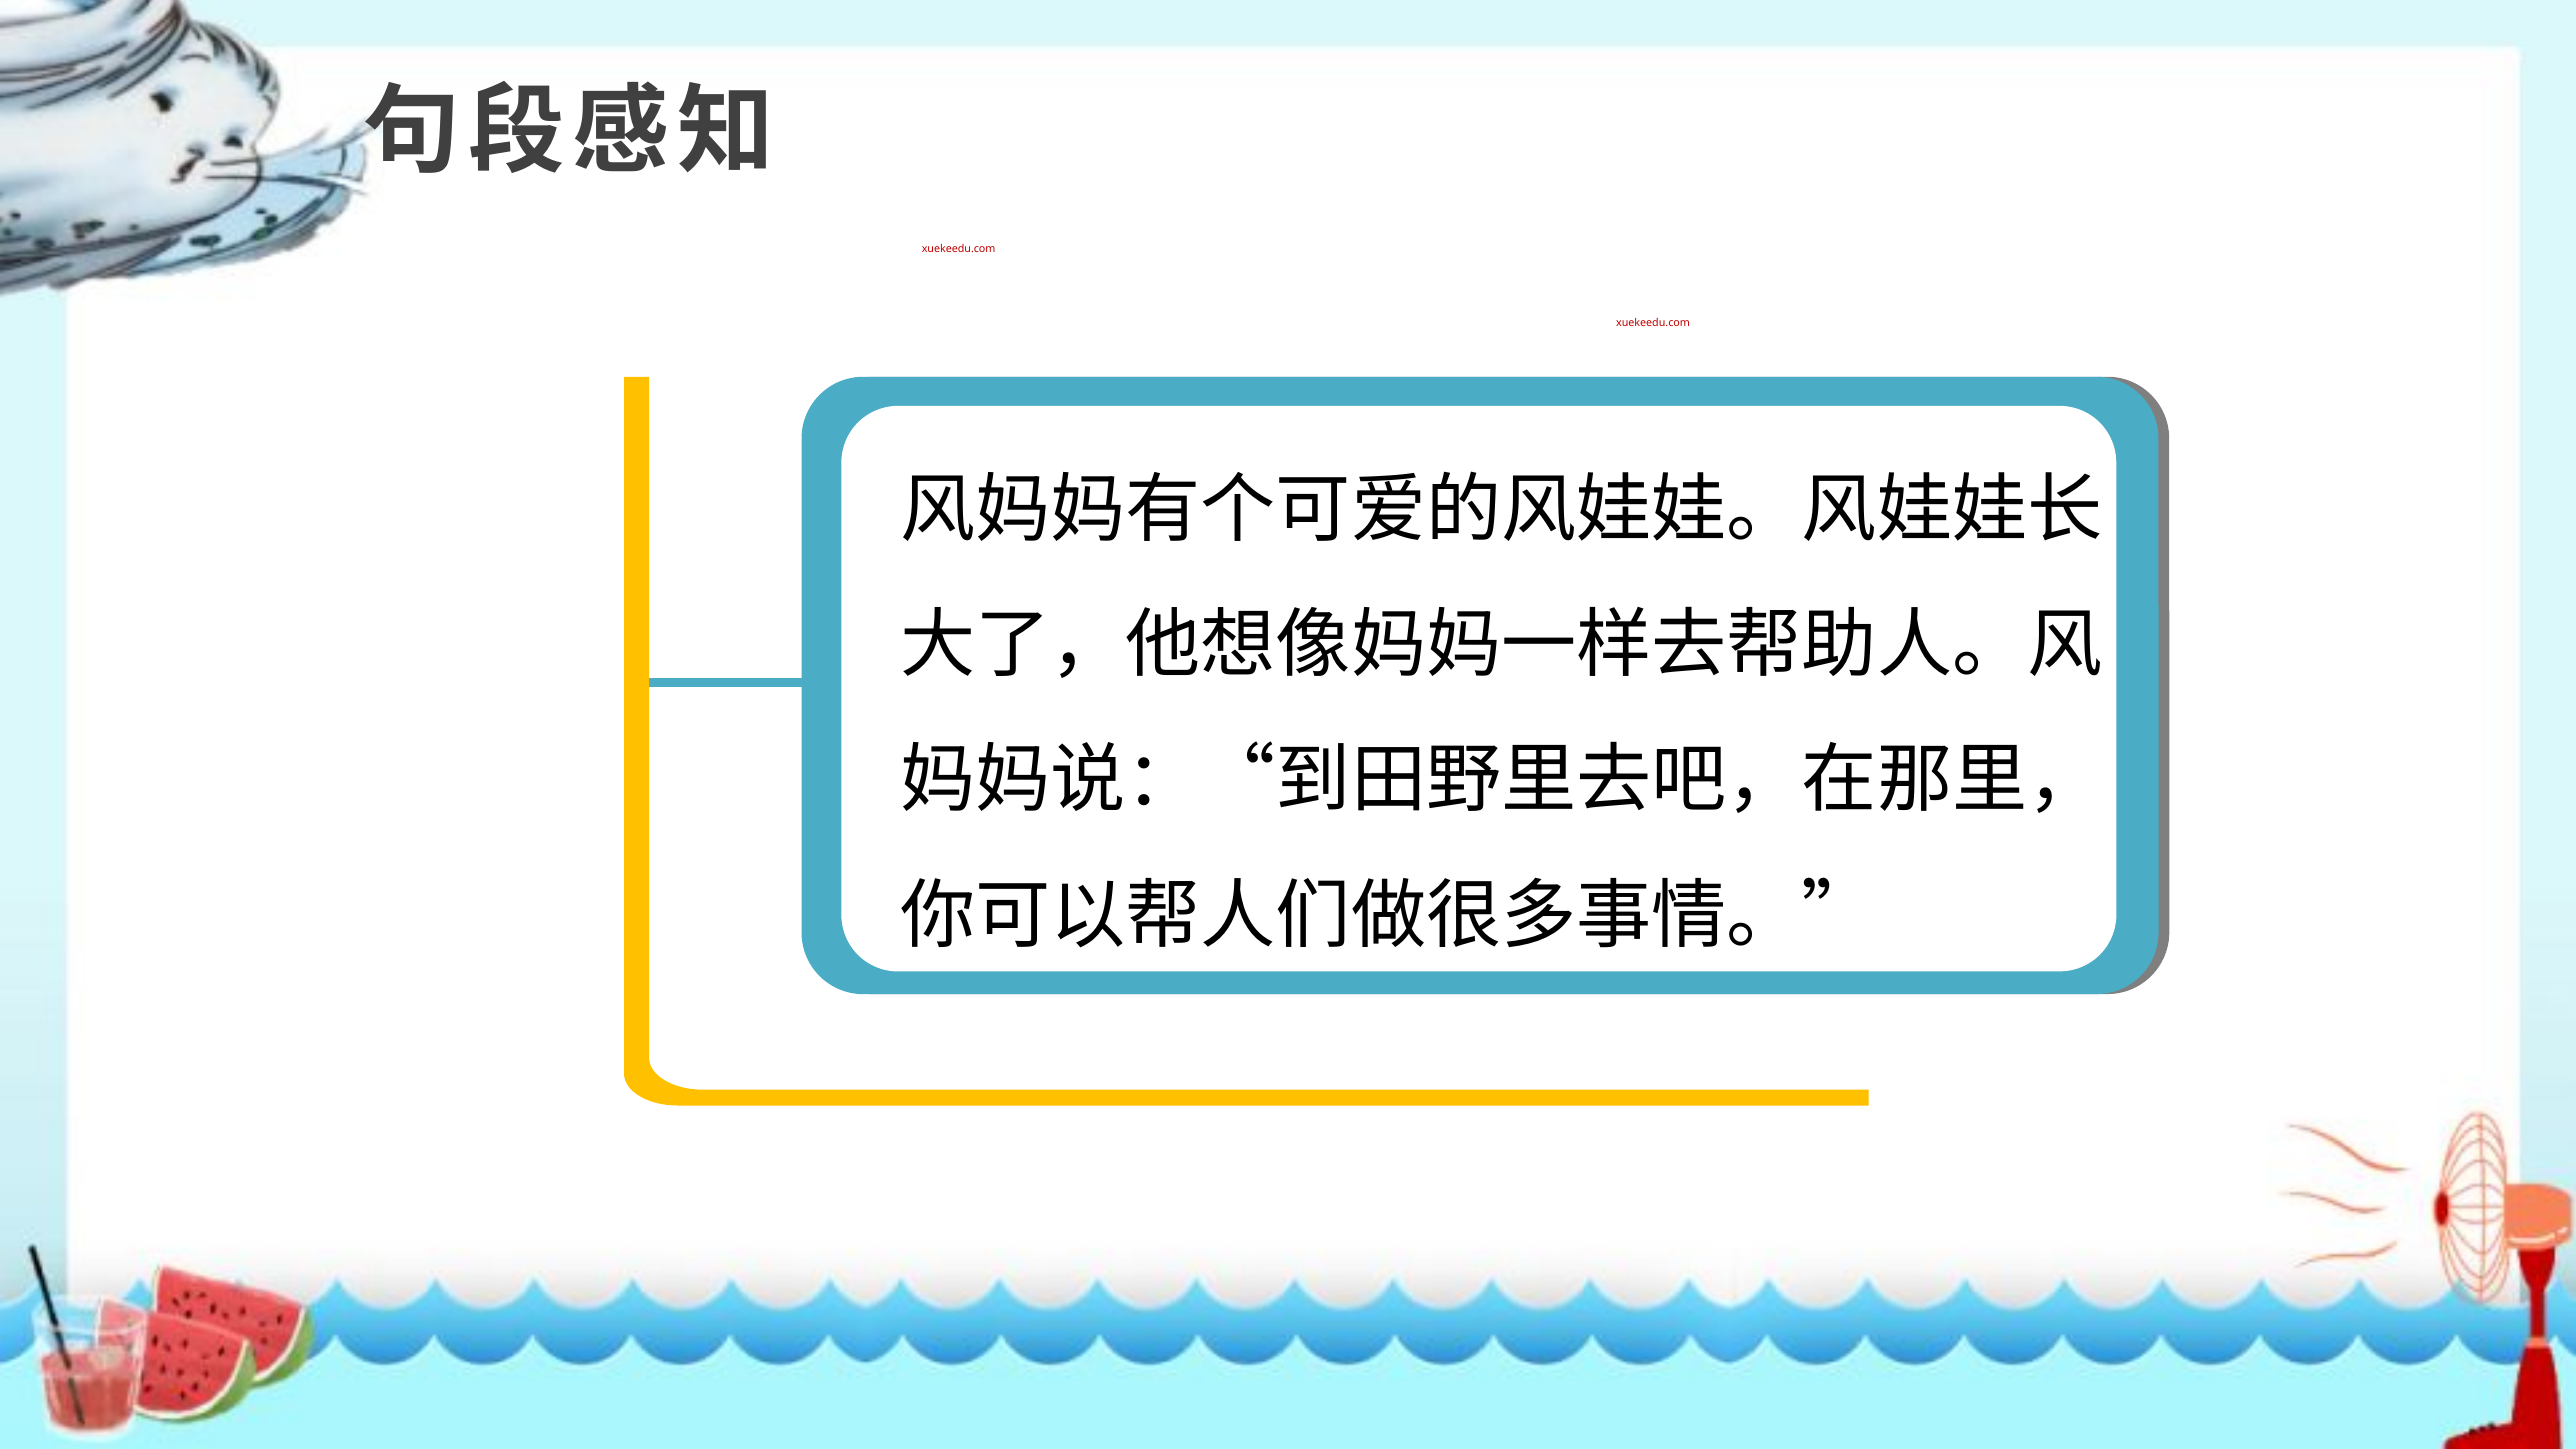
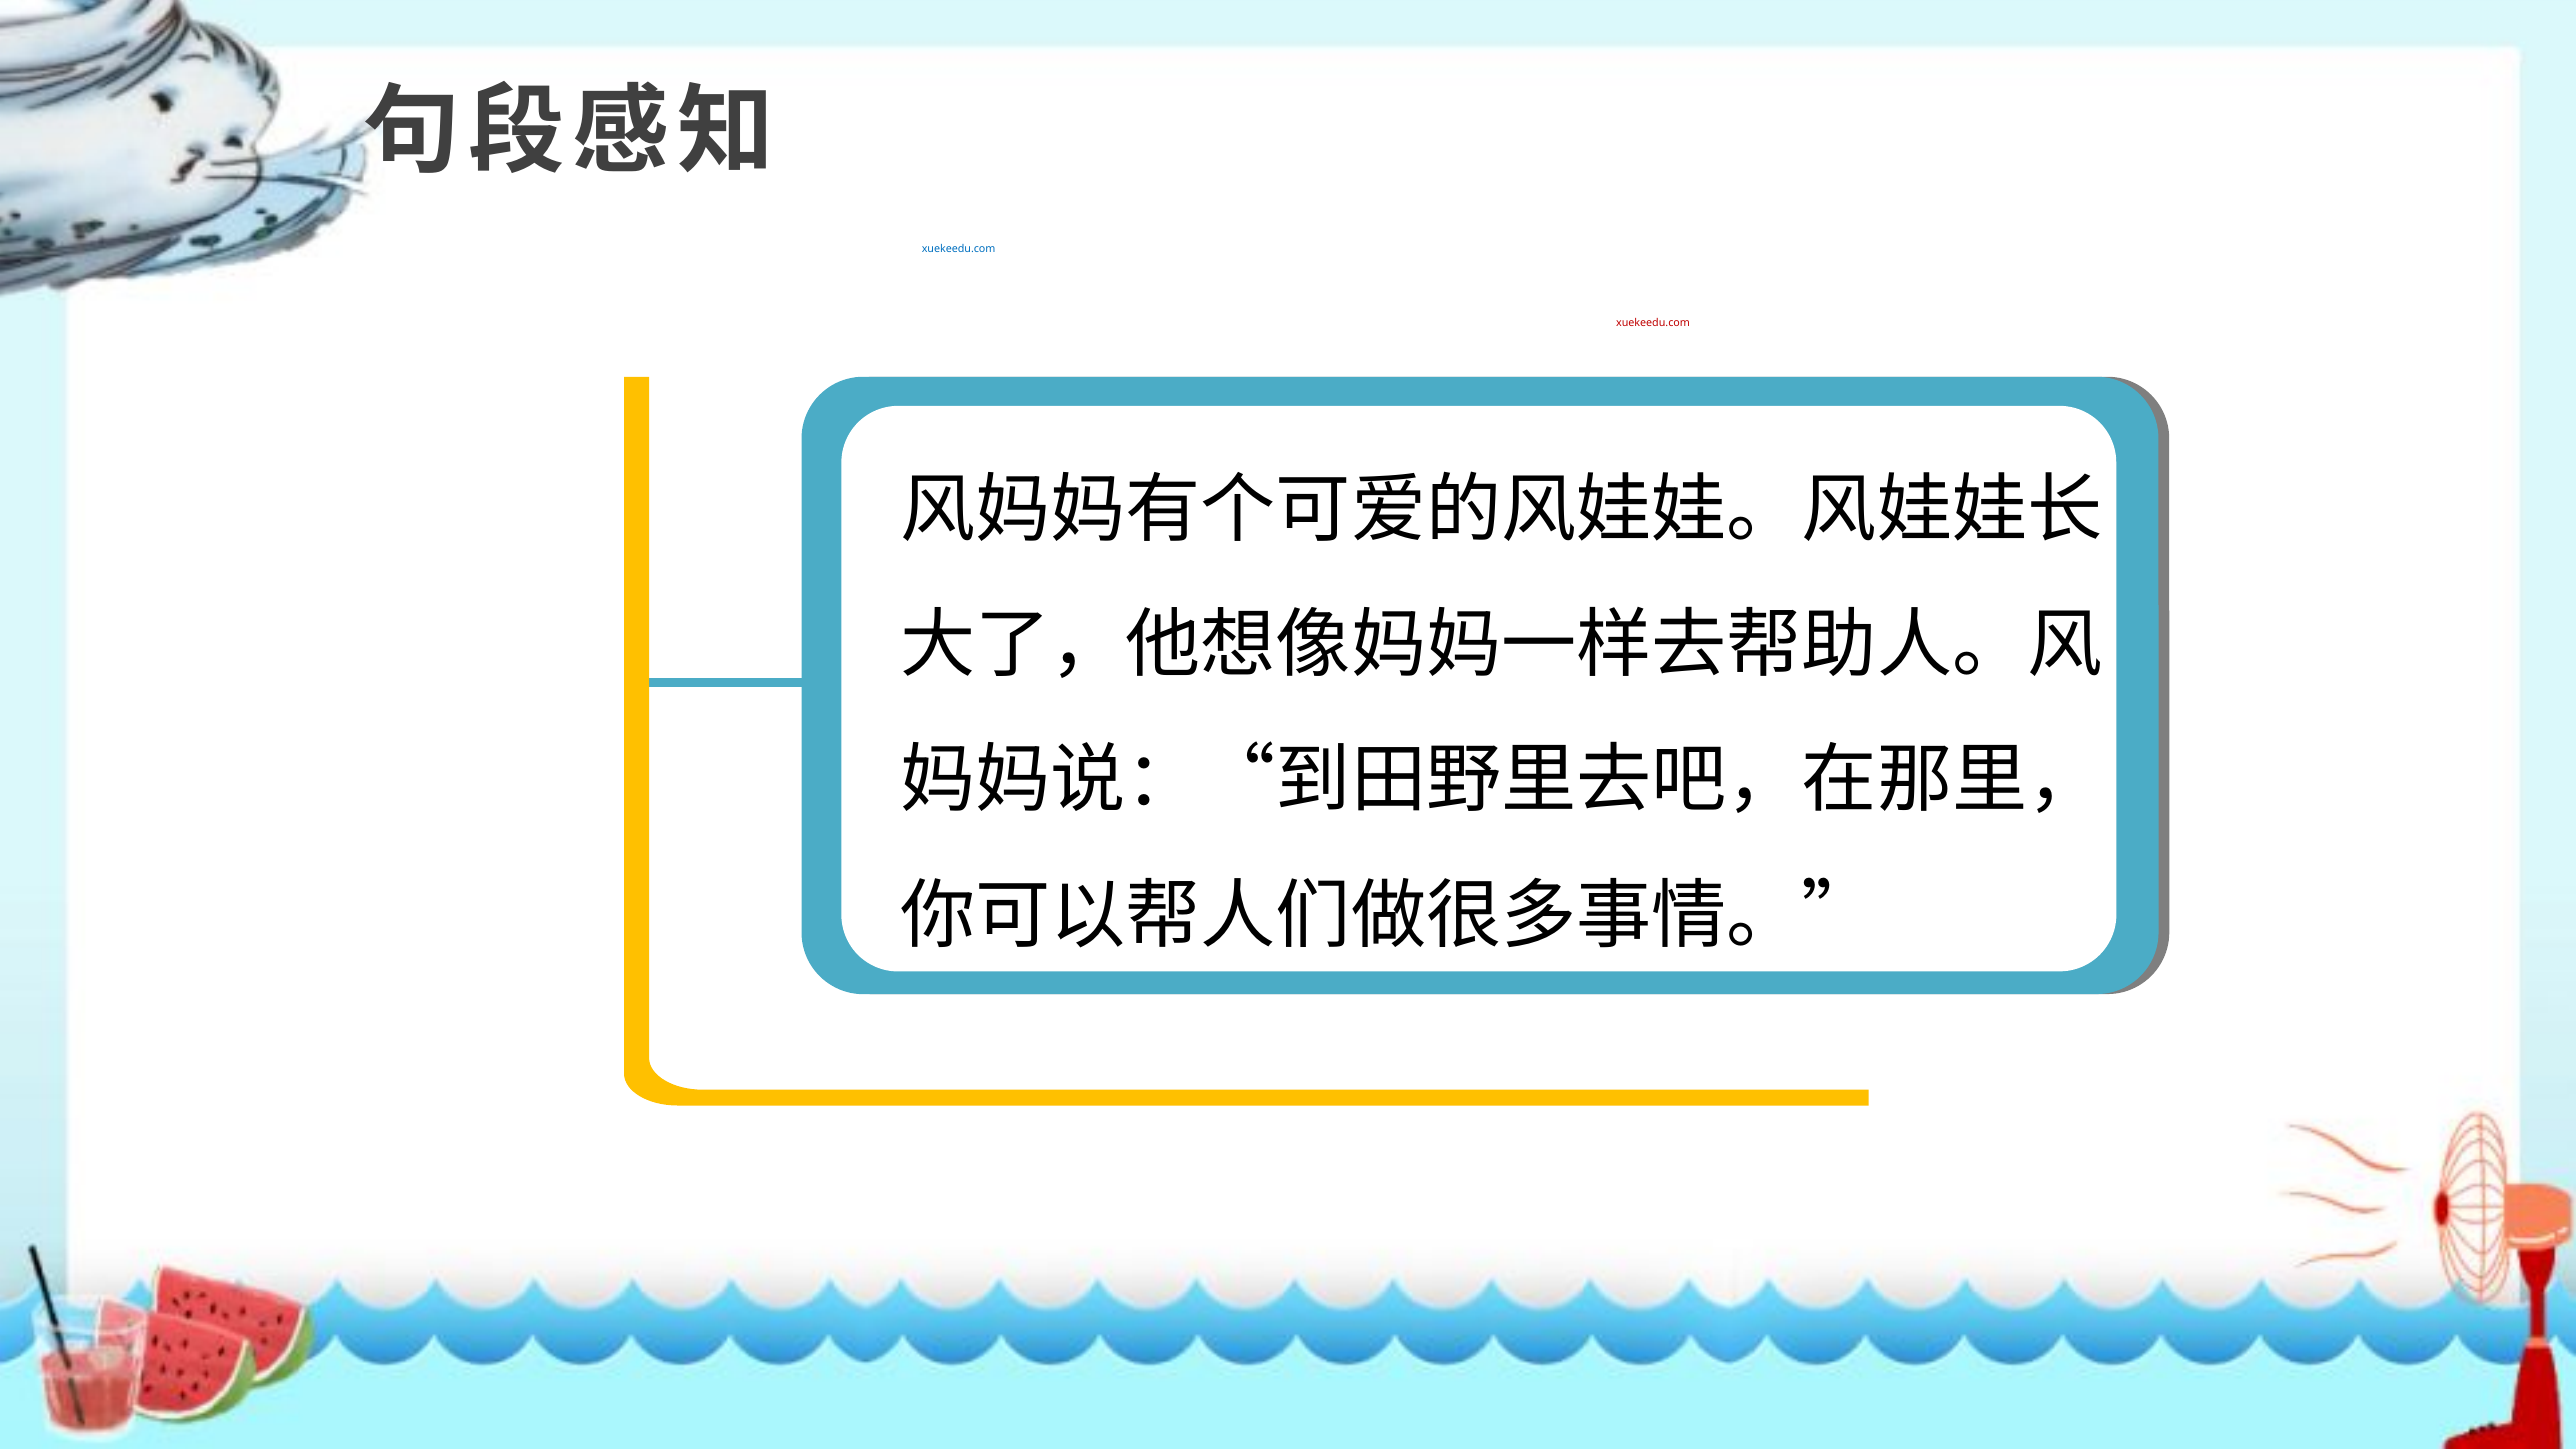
xuekeedu.com at (959, 249) colour: red -> blue
